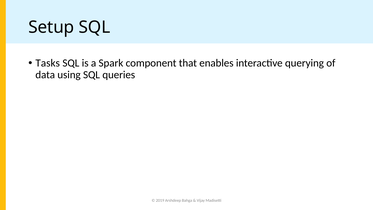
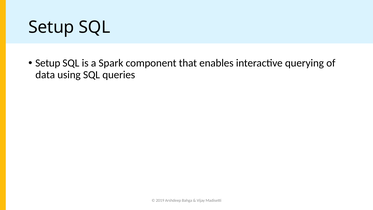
Tasks at (48, 63): Tasks -> Setup
